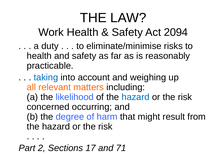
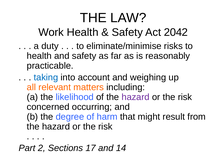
2094: 2094 -> 2042
hazard at (136, 97) colour: blue -> purple
71: 71 -> 14
